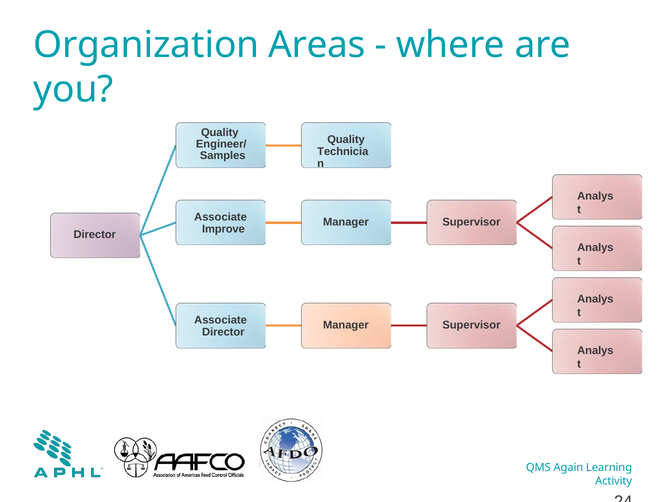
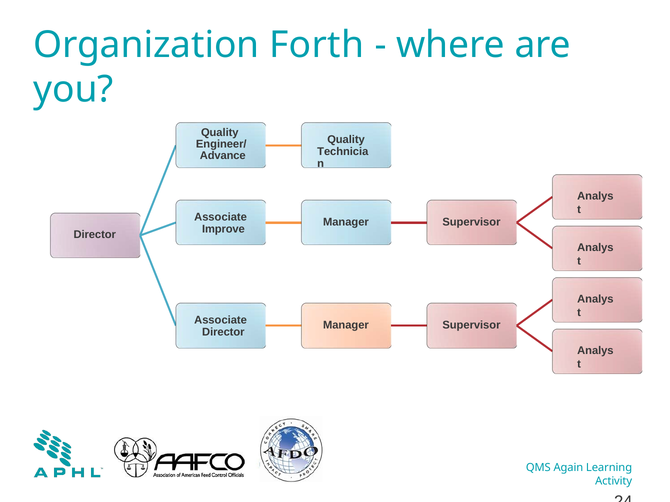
Areas: Areas -> Forth
Samples: Samples -> Advance
